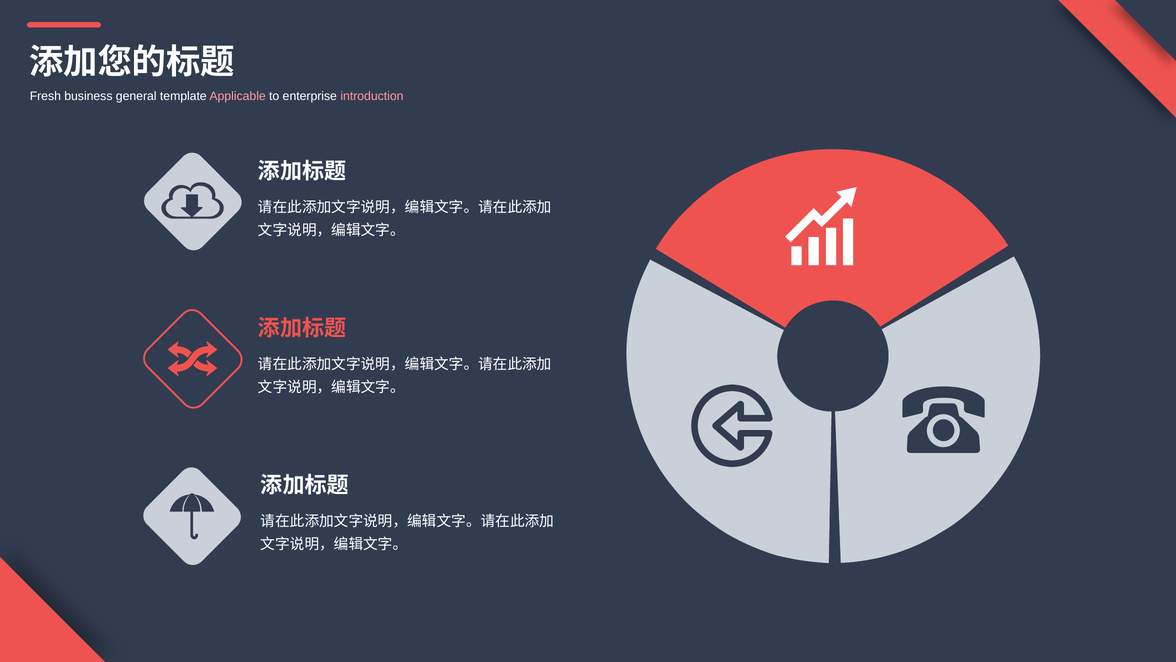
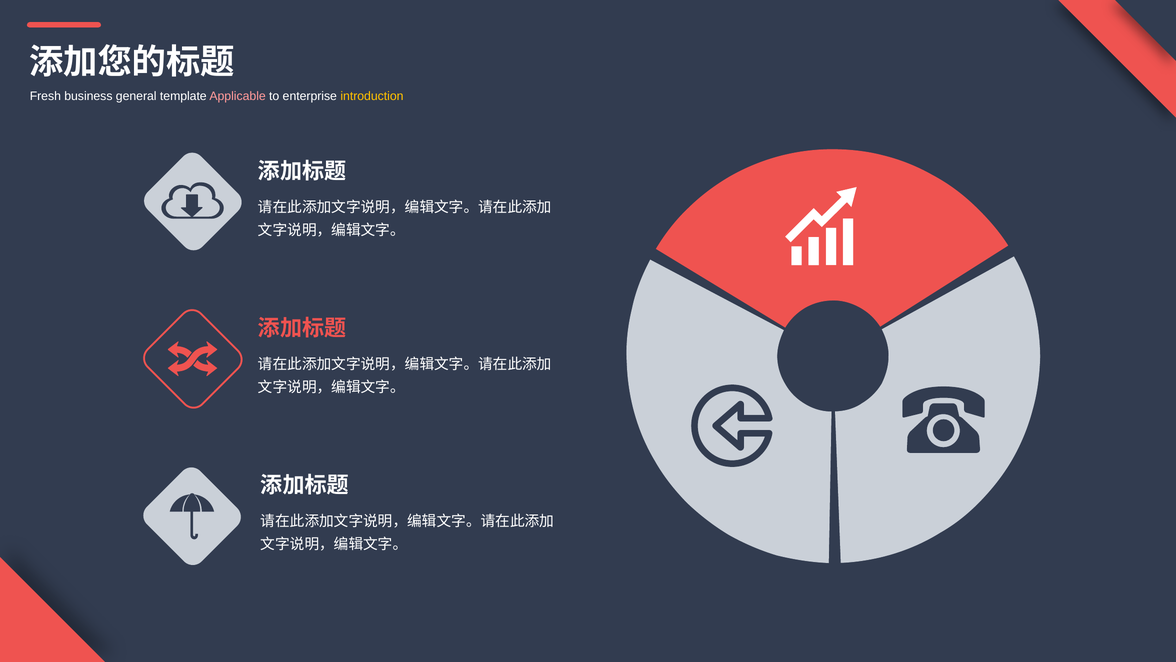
introduction colour: pink -> yellow
